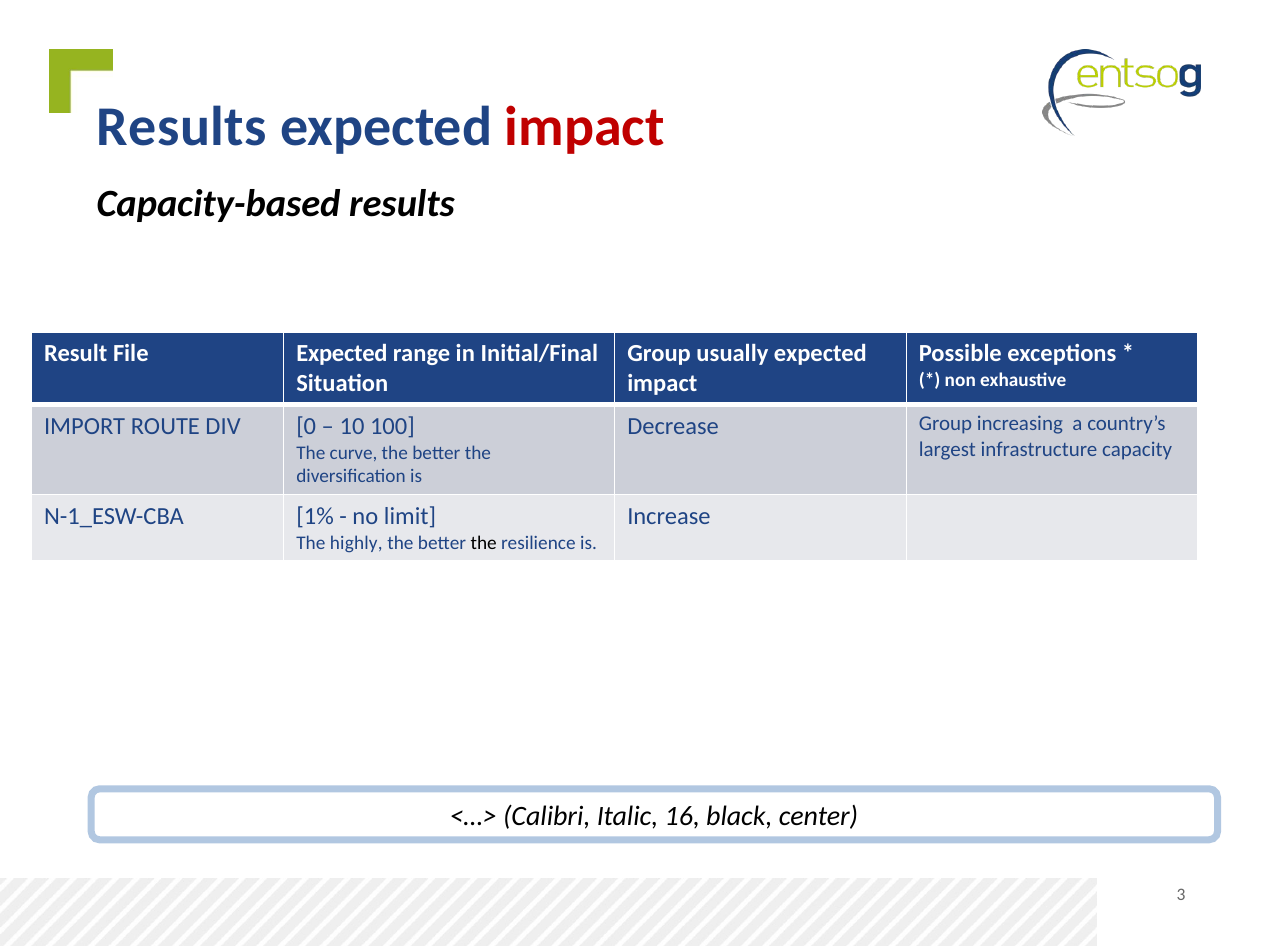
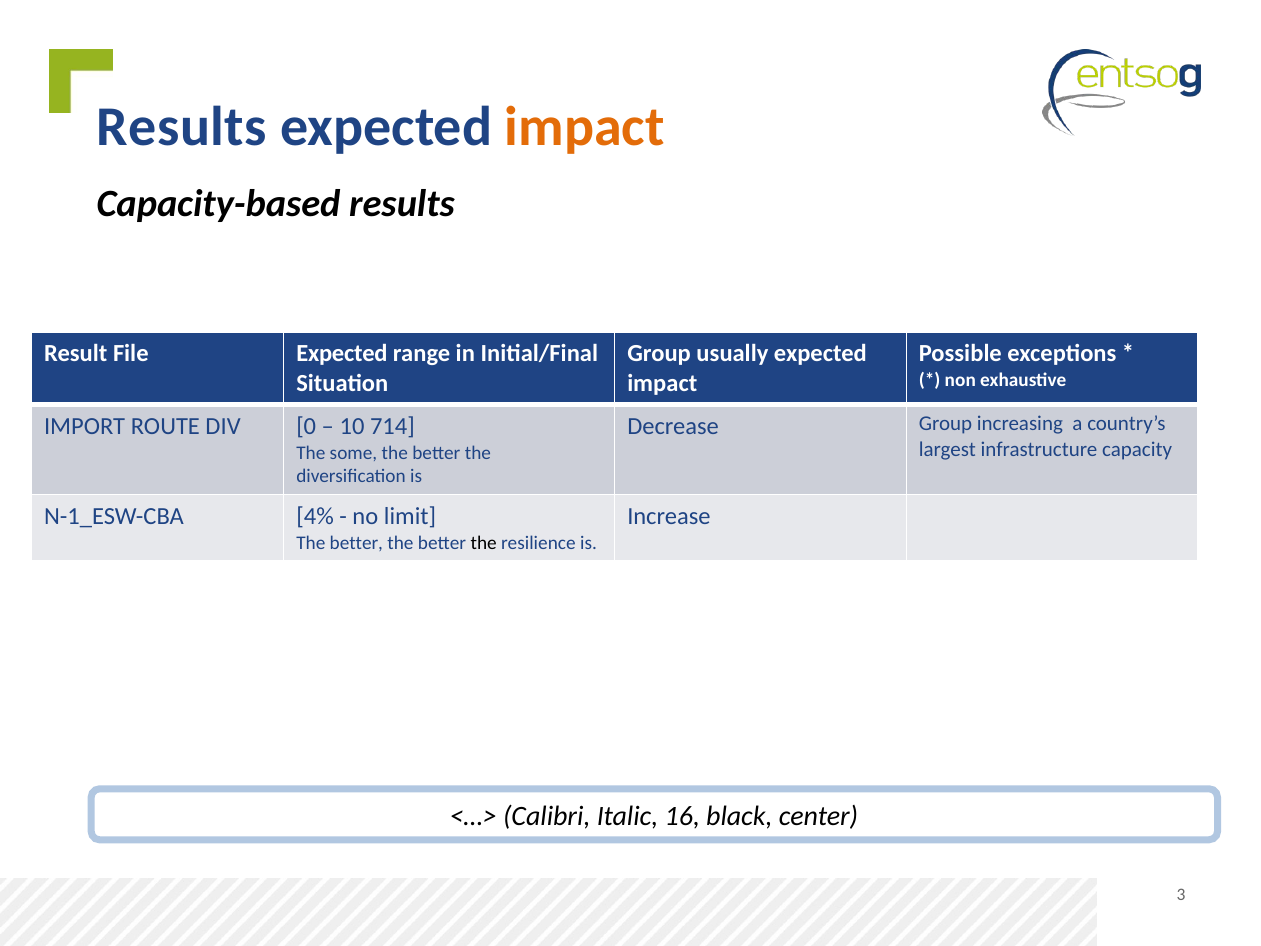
impact at (585, 127) colour: red -> orange
100: 100 -> 714
curve: curve -> some
1%: 1% -> 4%
highly at (356, 543): highly -> better
